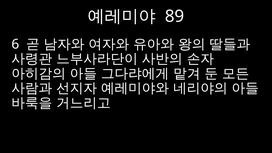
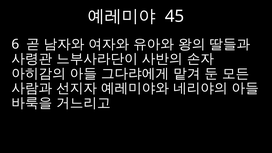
89: 89 -> 45
